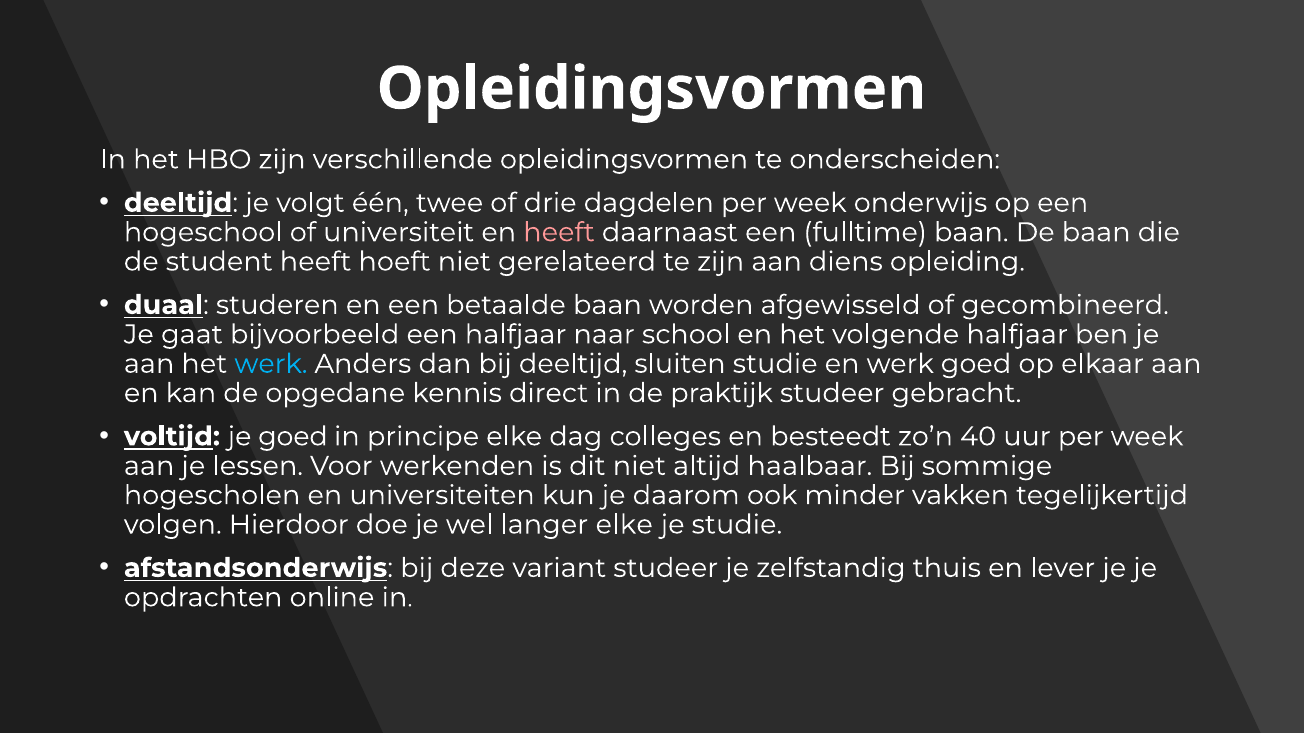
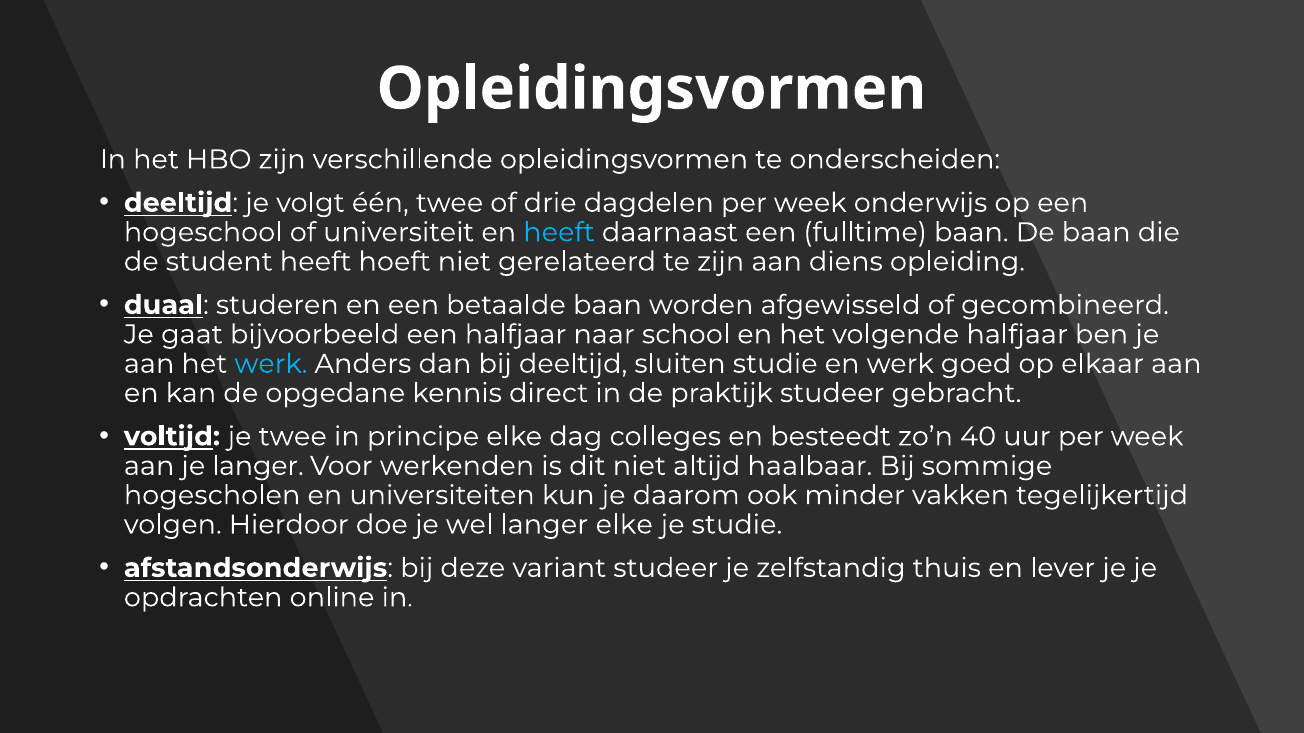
heeft at (559, 232) colour: pink -> light blue
je goed: goed -> twee
je lessen: lessen -> langer
